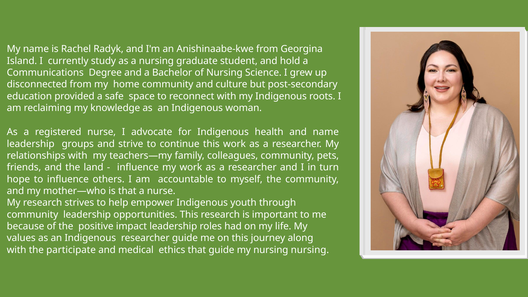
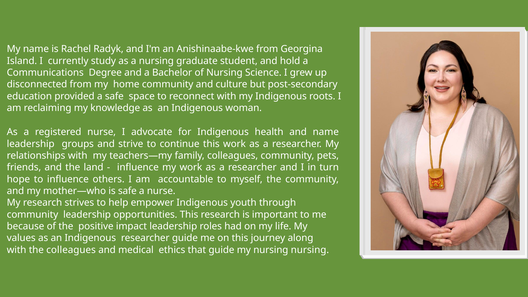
is that: that -> safe
the participate: participate -> colleagues
